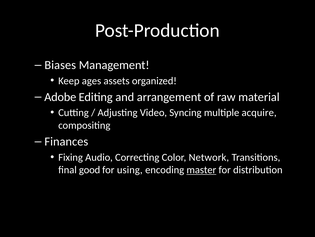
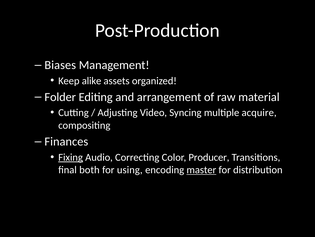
ages: ages -> alike
Adobe: Adobe -> Folder
Fixing underline: none -> present
Network: Network -> Producer
good: good -> both
